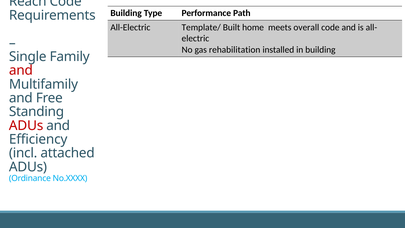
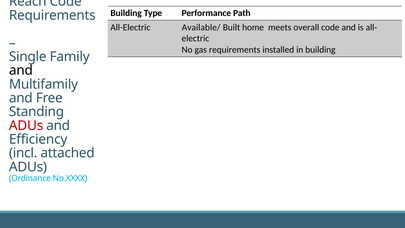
Template/: Template/ -> Available/
gas rehabilitation: rehabilitation -> requirements
and at (21, 70) colour: red -> black
